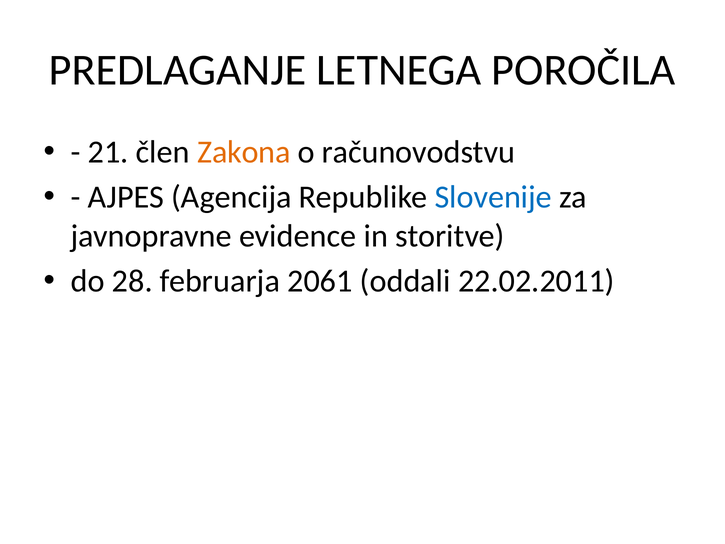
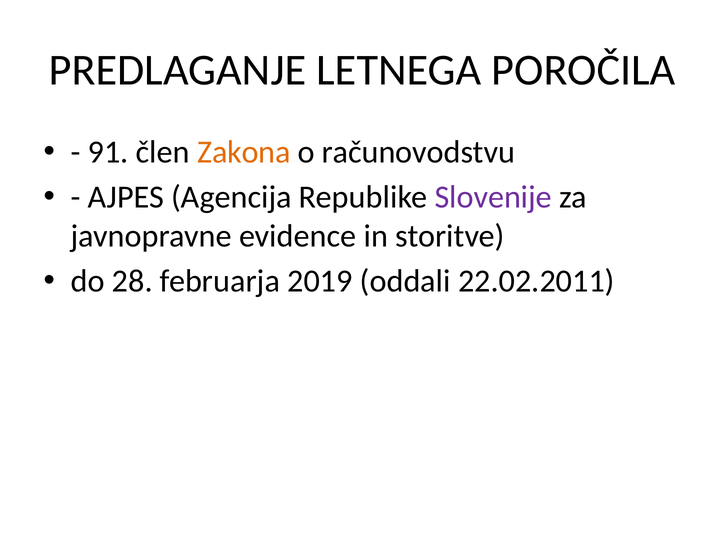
21: 21 -> 91
Slovenije colour: blue -> purple
2061: 2061 -> 2019
